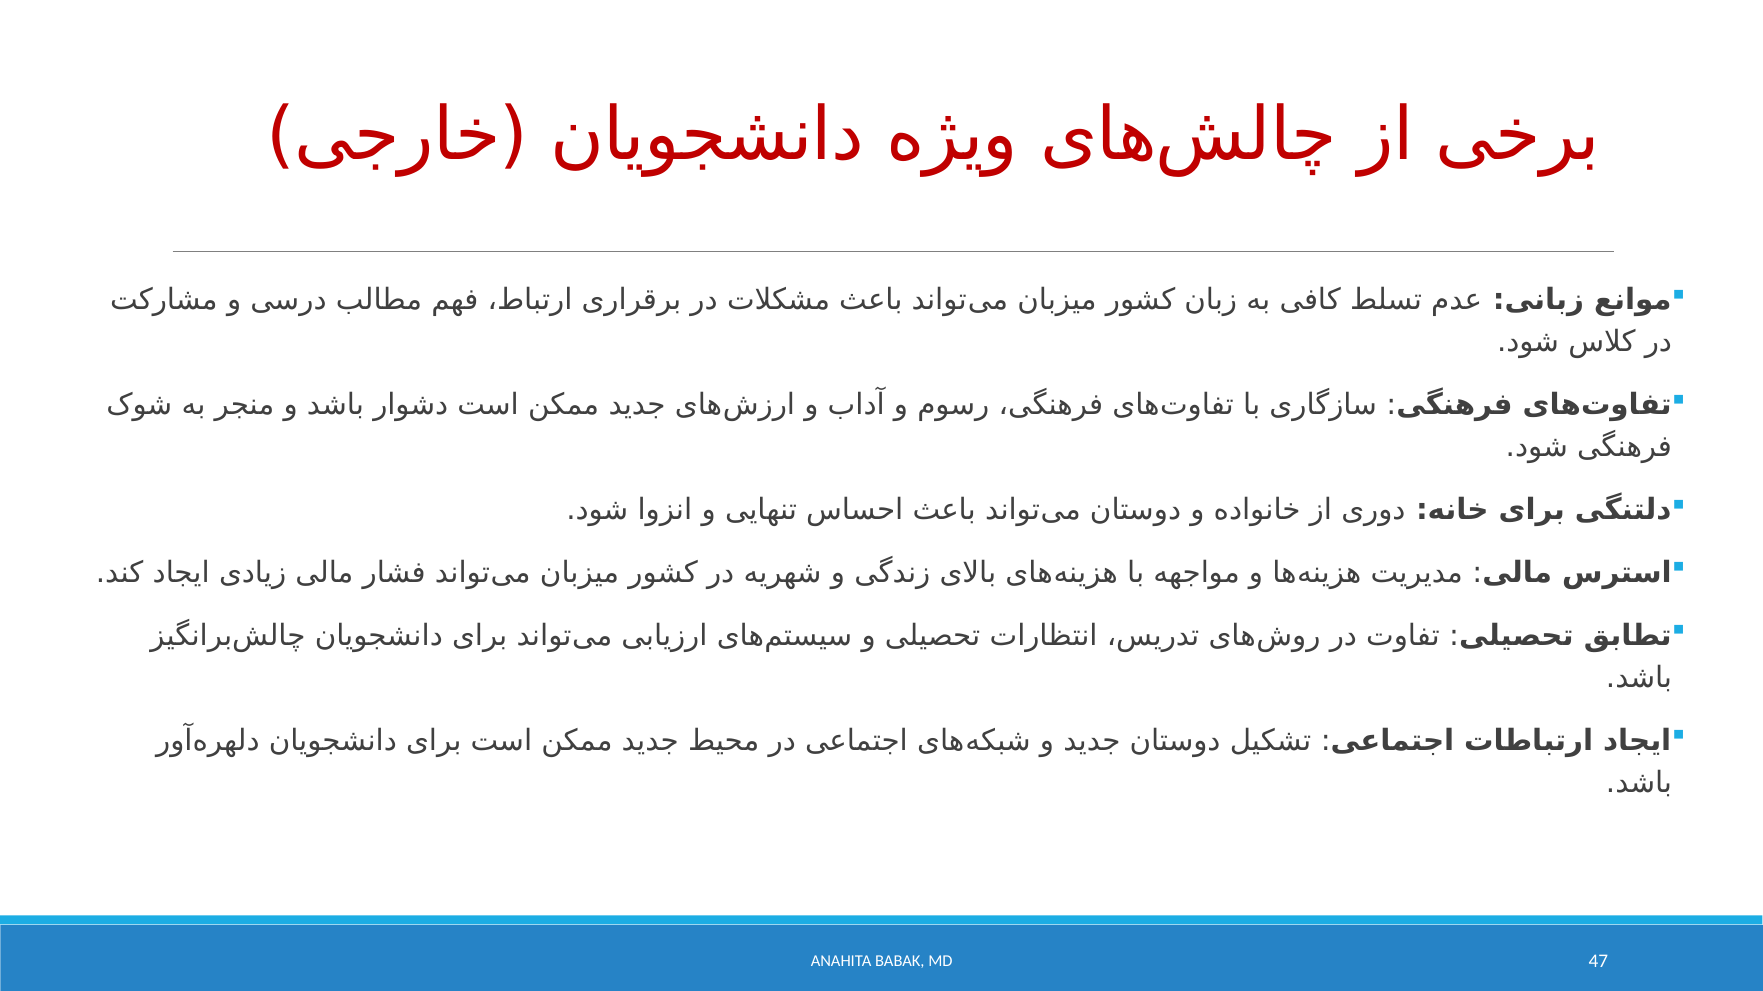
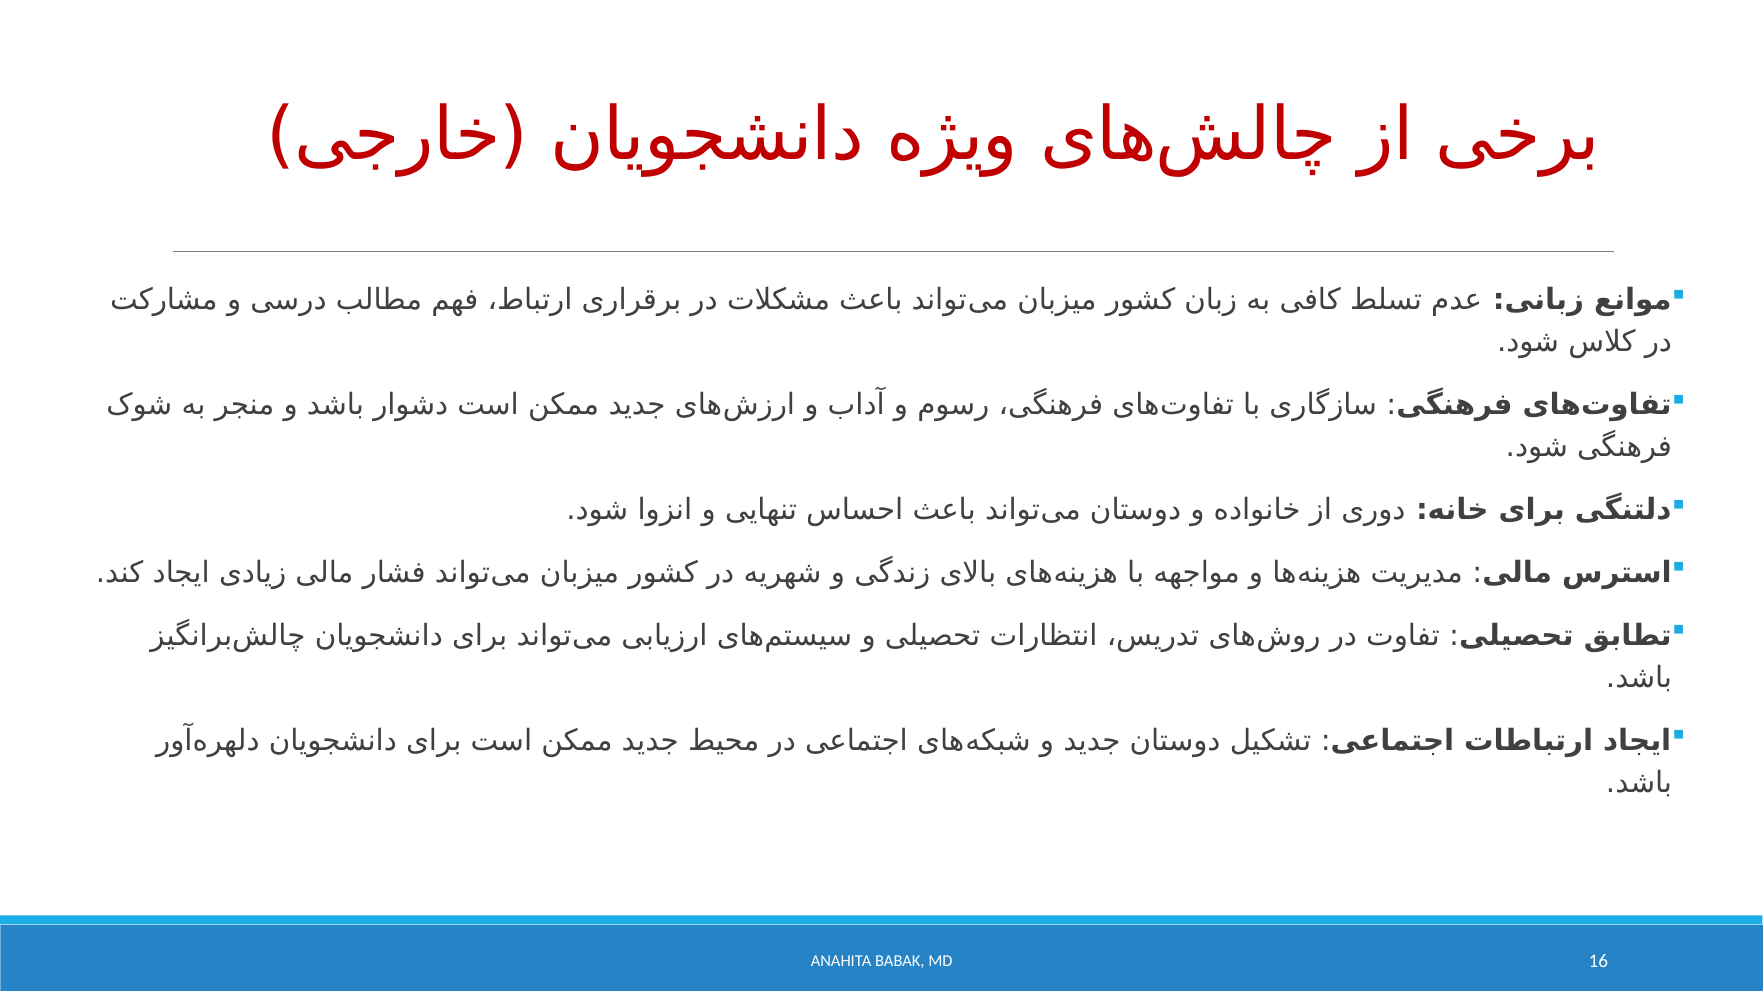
47: 47 -> 16
